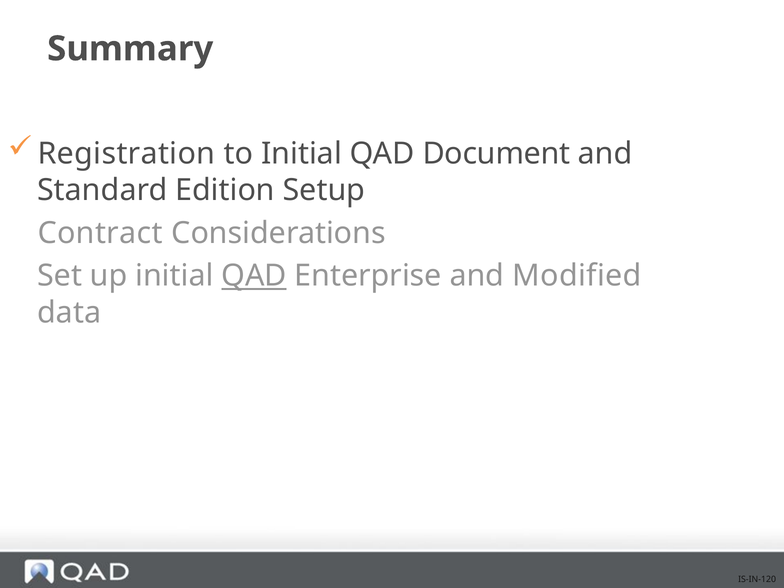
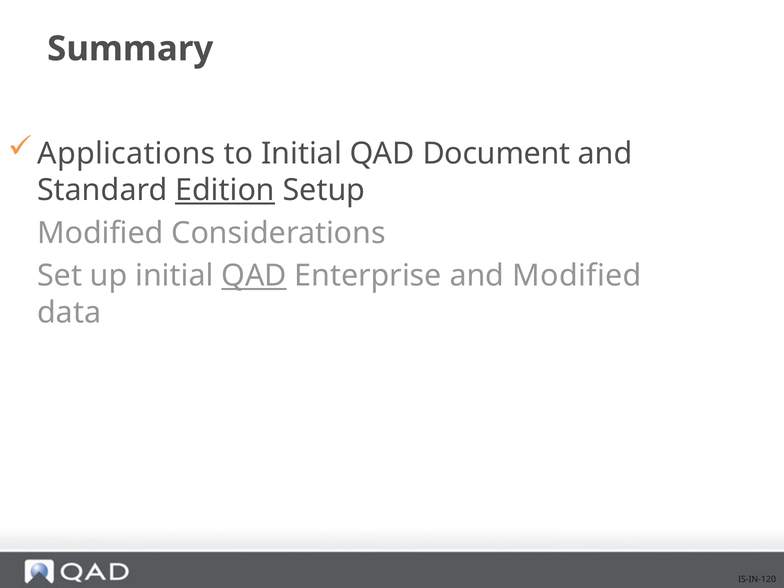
Registration: Registration -> Applications
Edition underline: none -> present
Contract at (100, 233): Contract -> Modified
